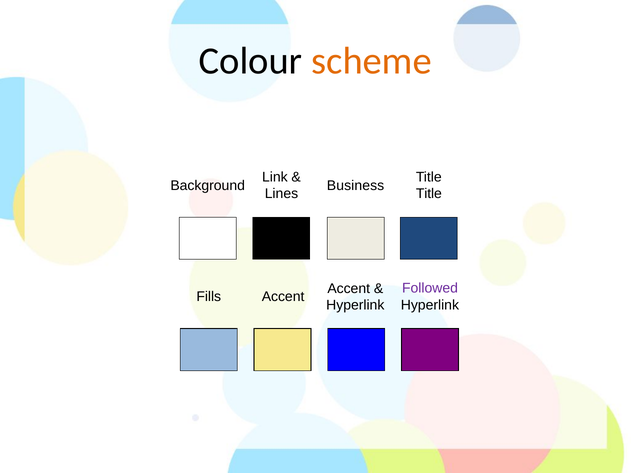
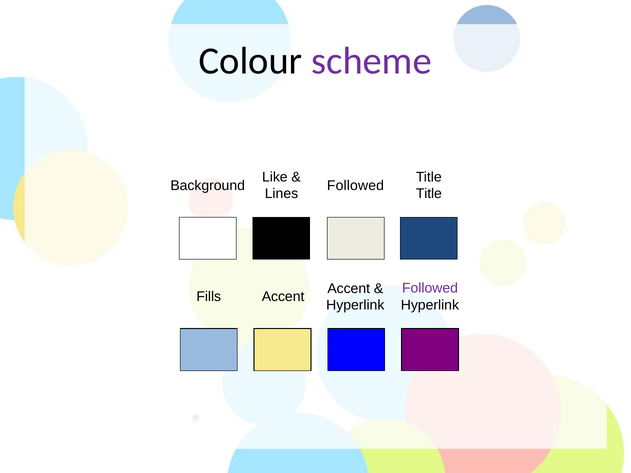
scheme colour: orange -> purple
Link: Link -> Like
Business at (356, 186): Business -> Followed
